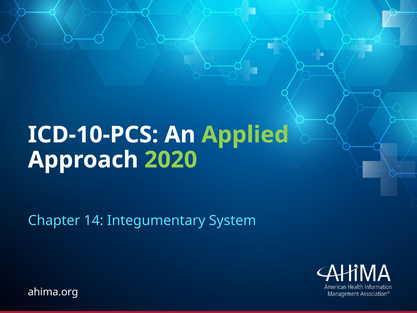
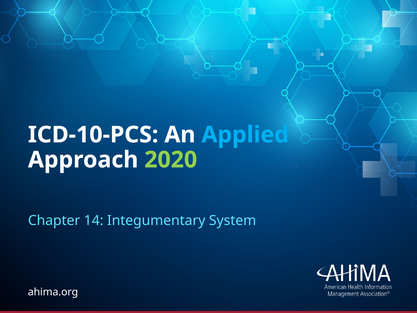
Applied colour: light green -> light blue
